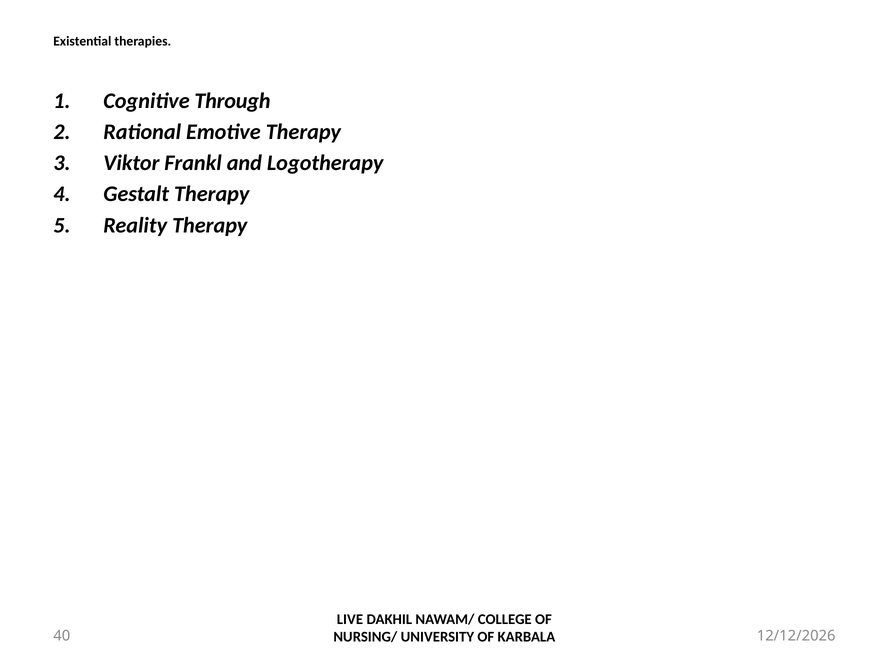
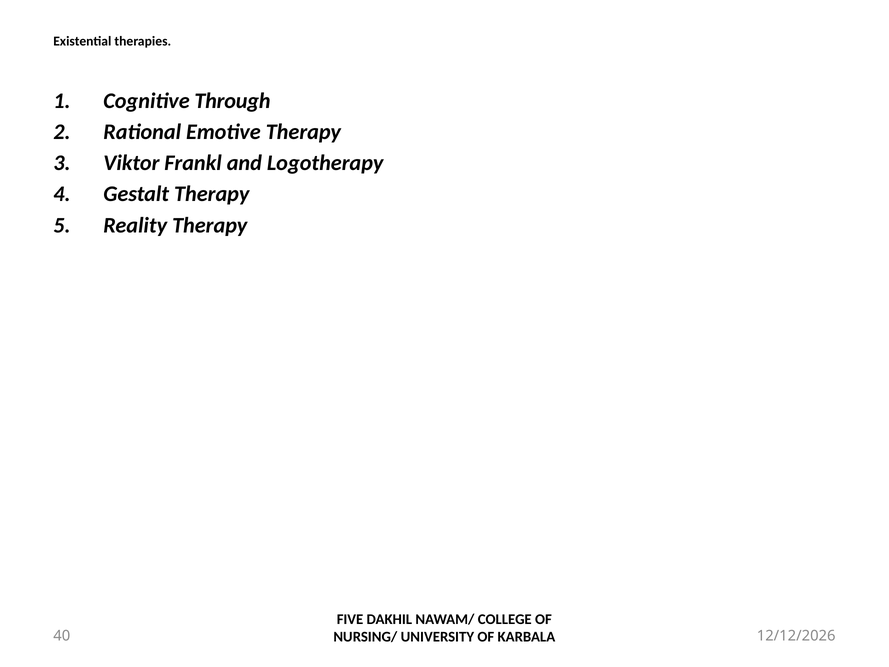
LIVE: LIVE -> FIVE
